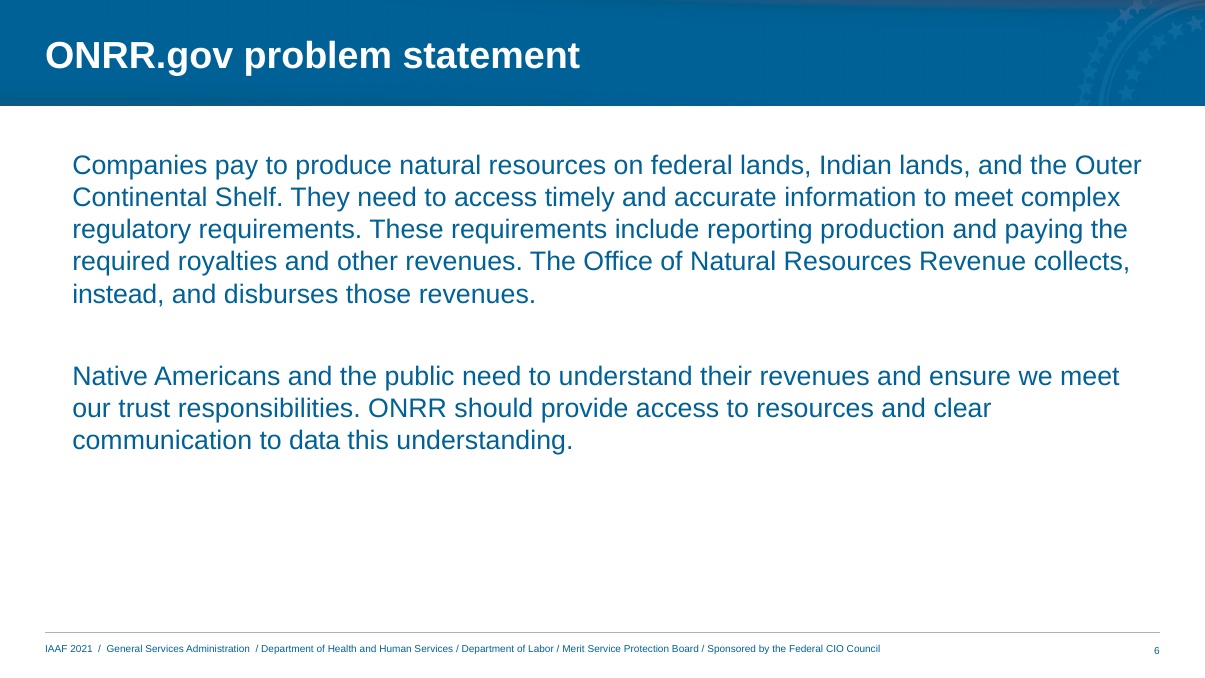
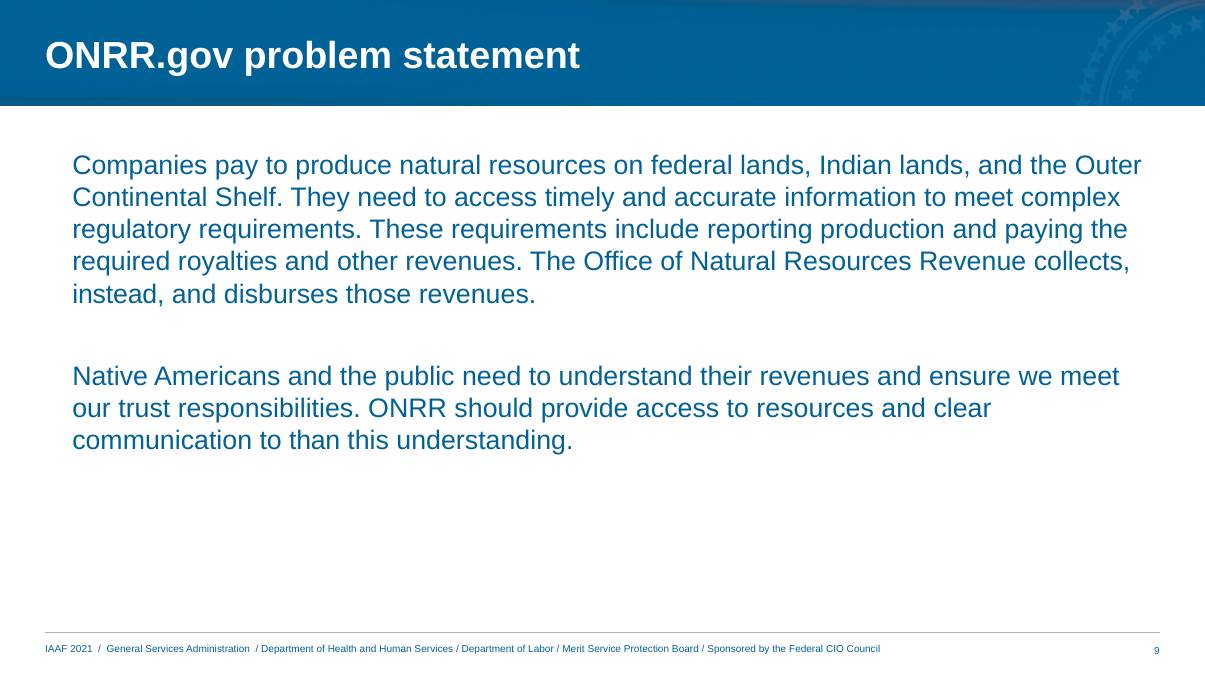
data: data -> than
6: 6 -> 9
